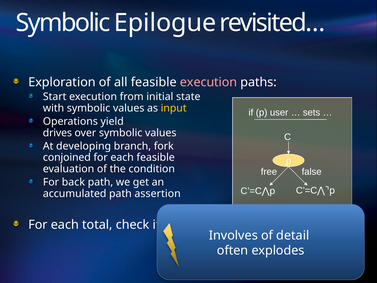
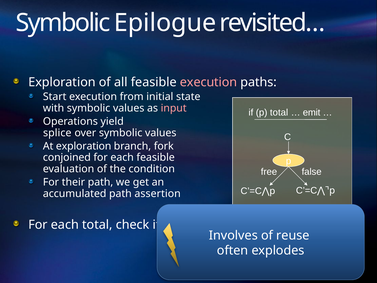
input colour: yellow -> pink
p user: user -> total
sets: sets -> emit
drives: drives -> splice
At developing: developing -> exploration
back: back -> their
detail: detail -> reuse
